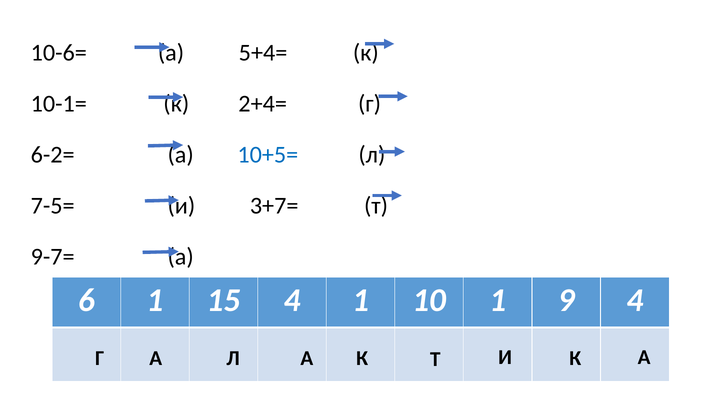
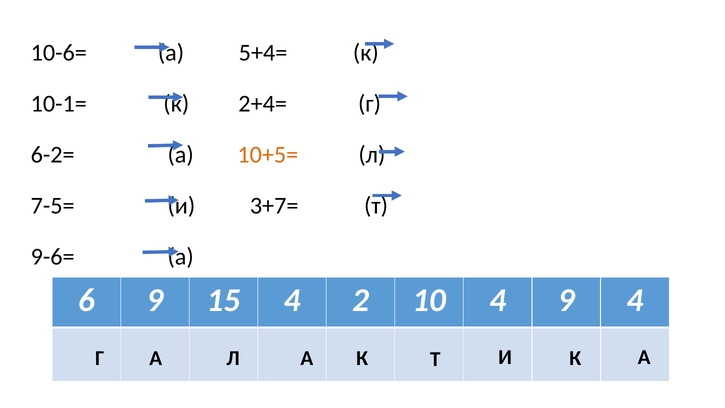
10+5= colour: blue -> orange
9-7=: 9-7= -> 9-6=
6 1: 1 -> 9
4 1: 1 -> 2
10 1: 1 -> 4
